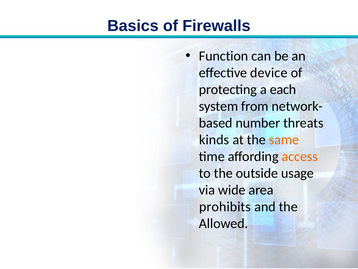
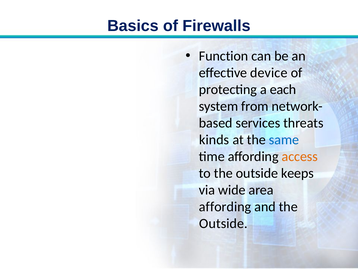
number: number -> services
same colour: orange -> blue
usage: usage -> keeps
prohibits at (225, 206): prohibits -> affording
Allowed at (224, 223): Allowed -> Outside
